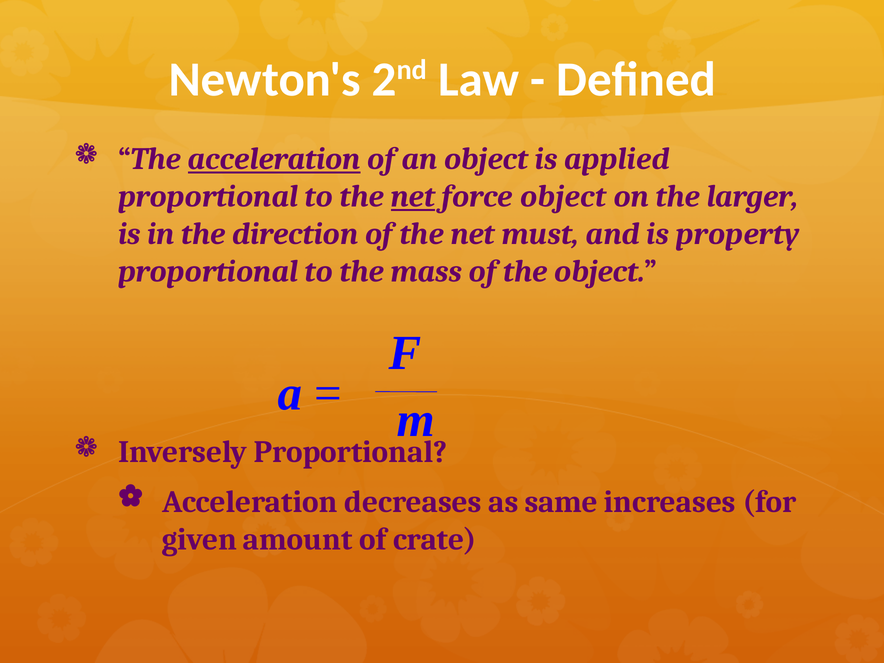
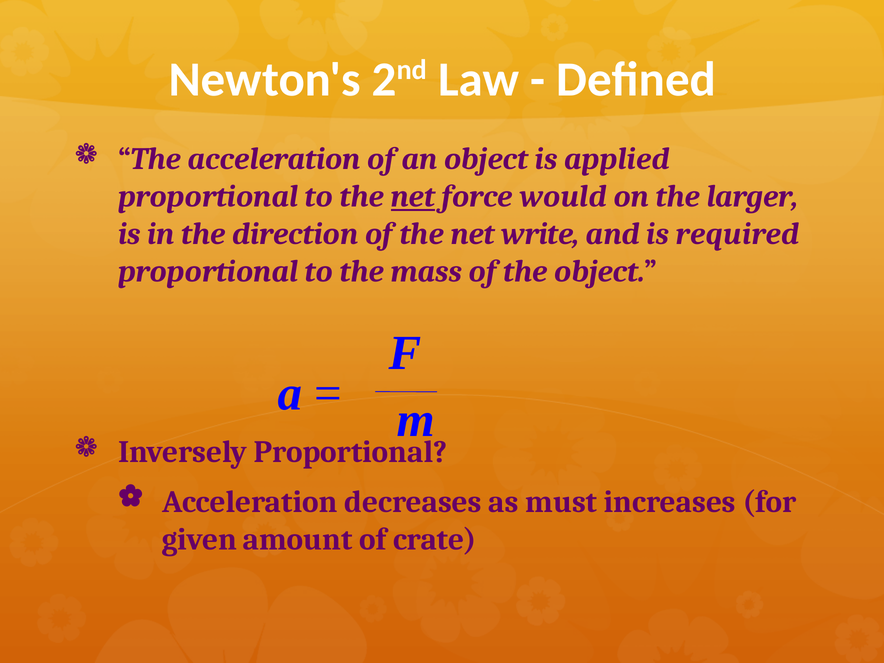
acceleration at (274, 159) underline: present -> none
force object: object -> would
must: must -> write
property: property -> required
same: same -> must
